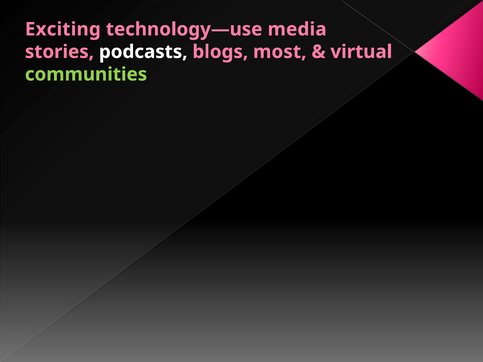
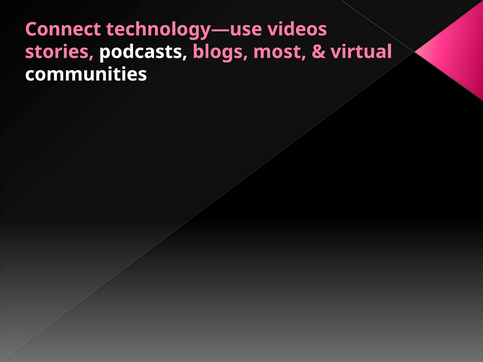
Exciting: Exciting -> Connect
media: media -> videos
communities colour: light green -> white
